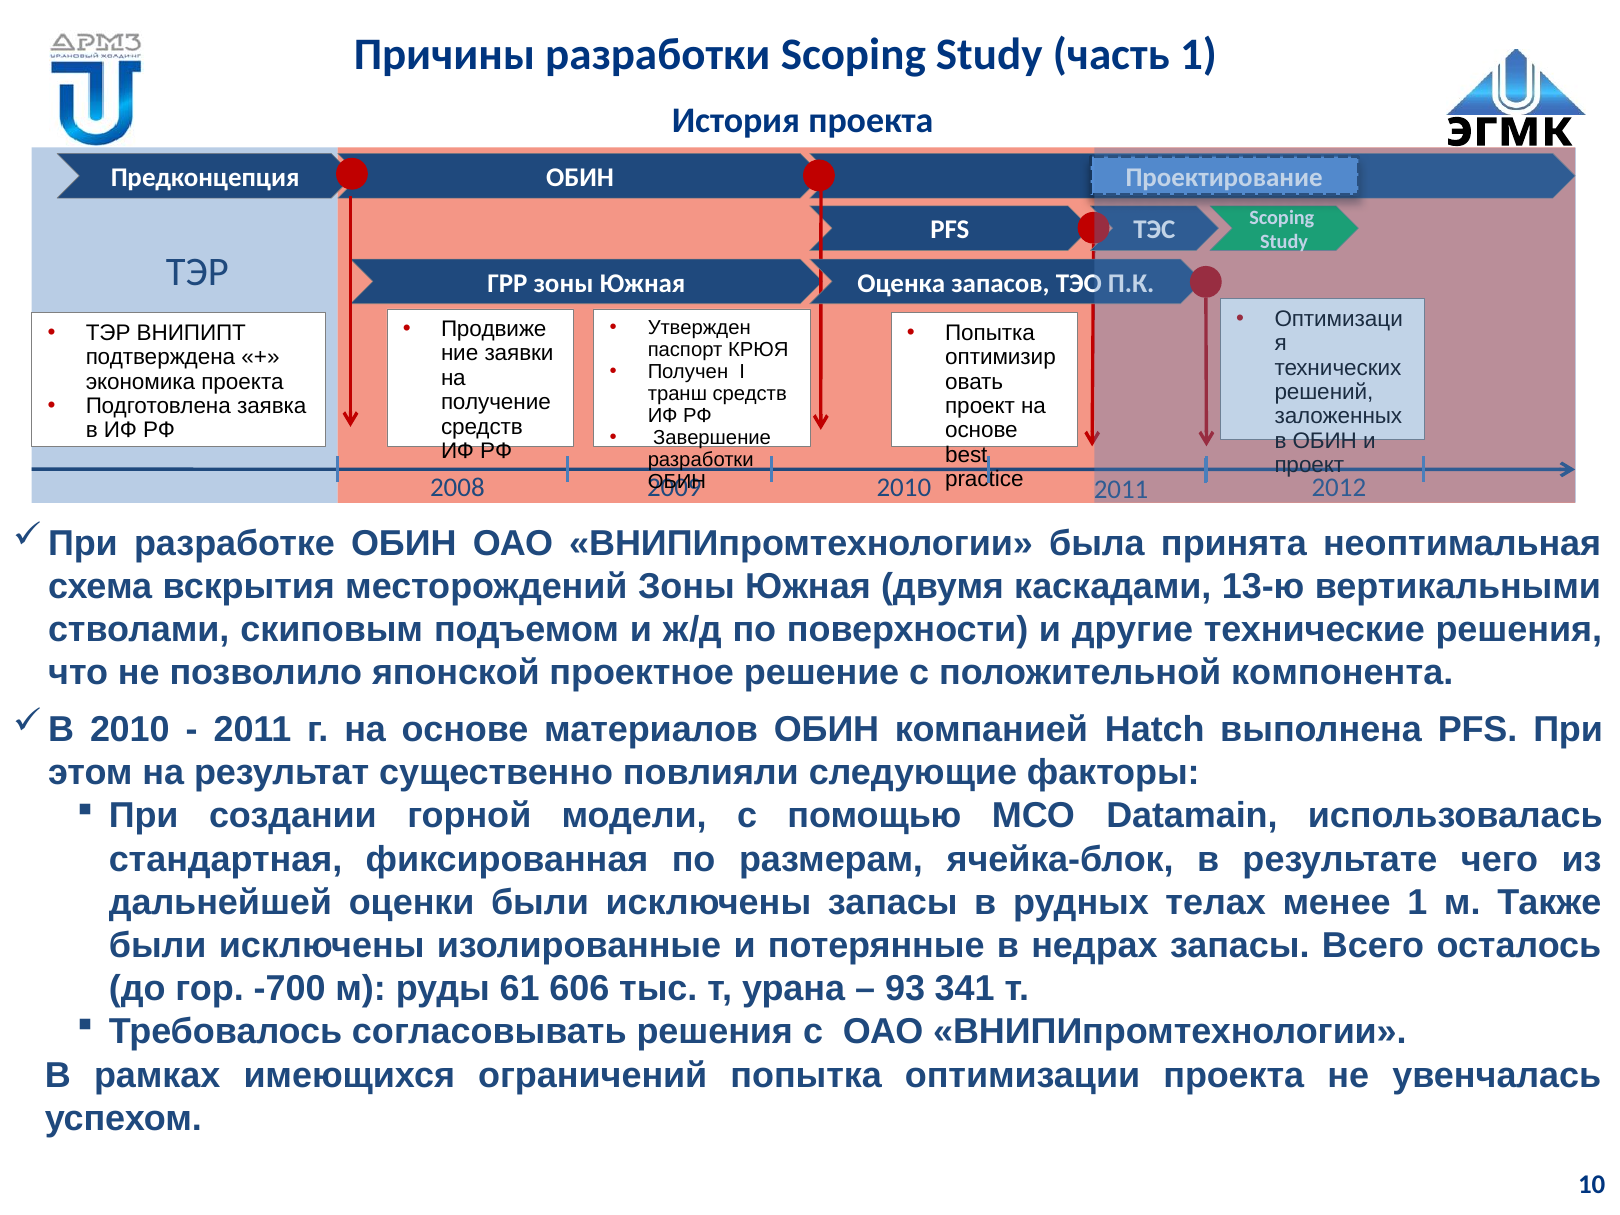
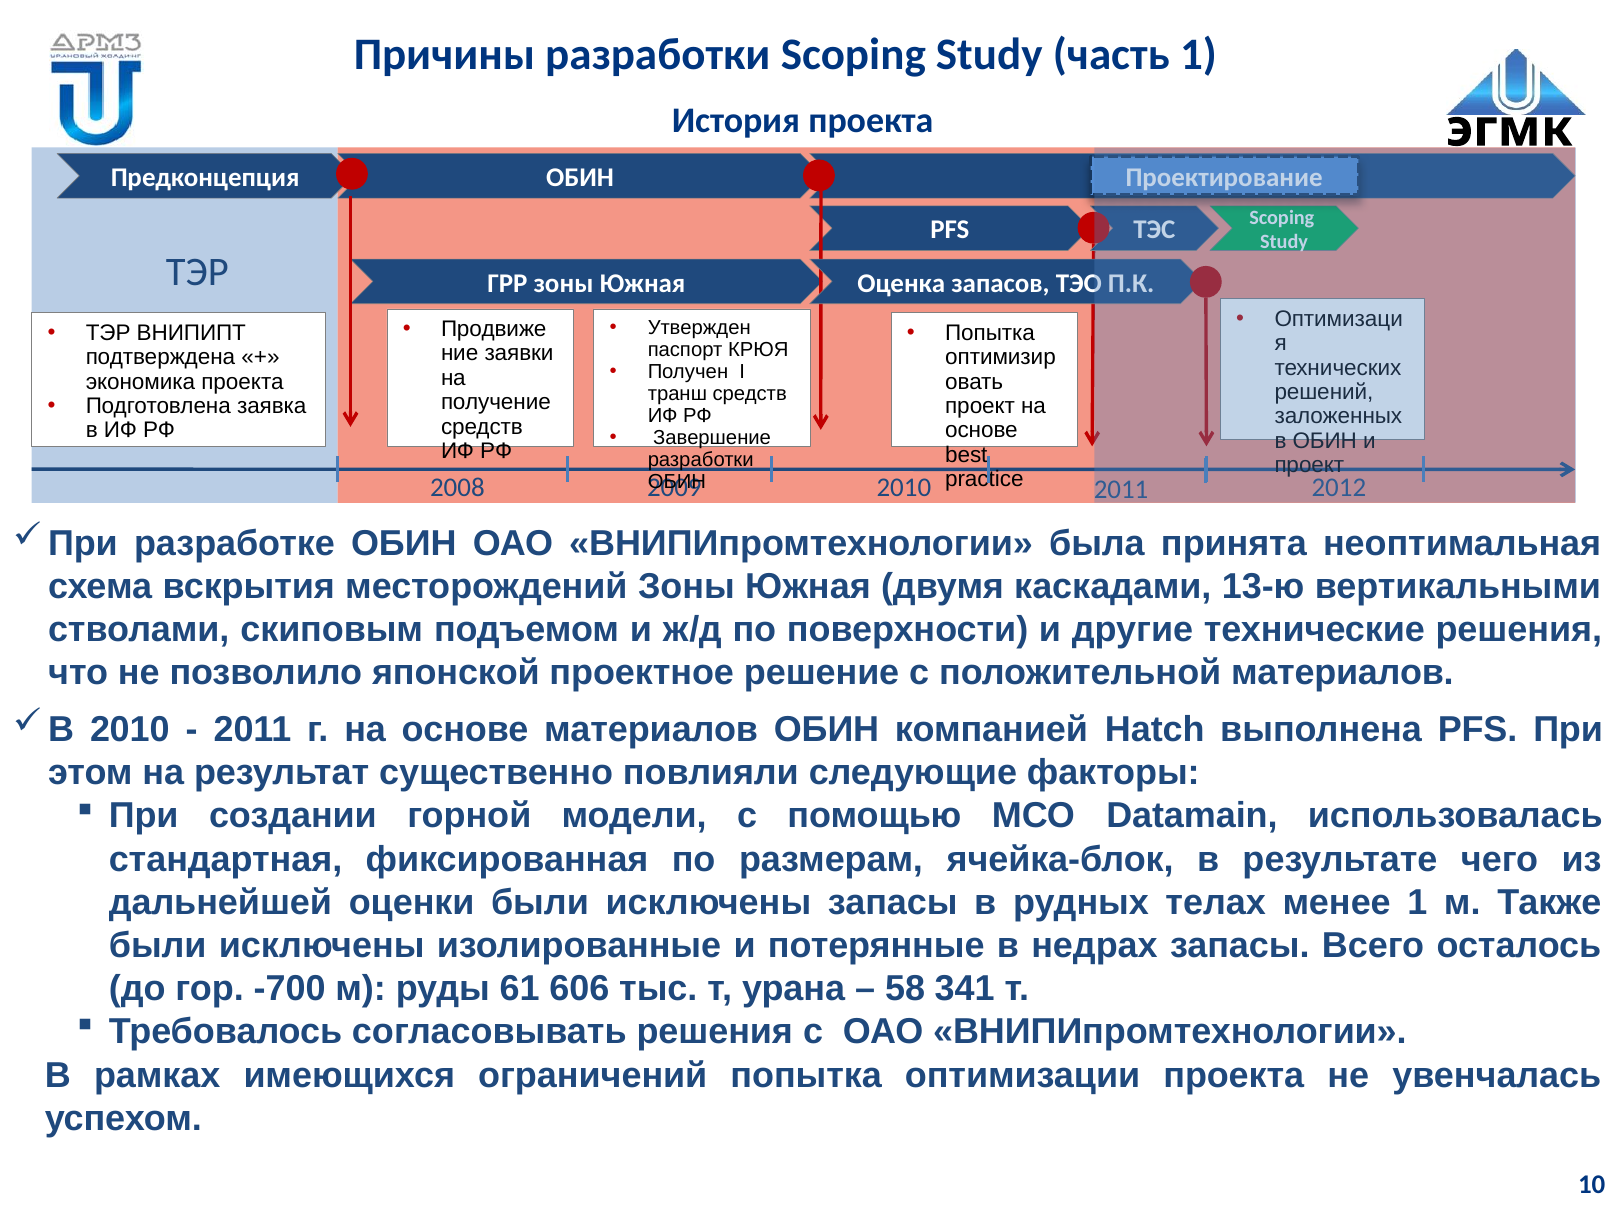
положительной компонента: компонента -> материалов
93: 93 -> 58
